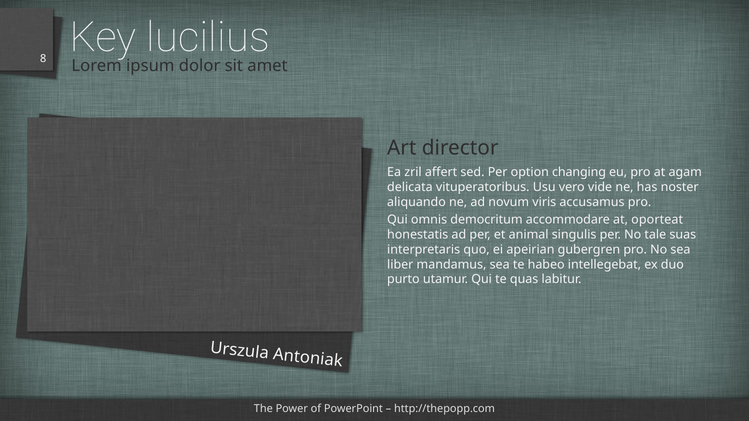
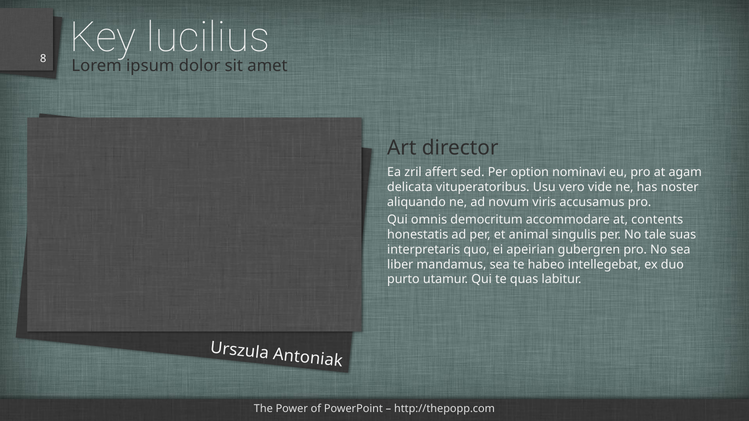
changing: changing -> nominavi
oporteat: oporteat -> contents
